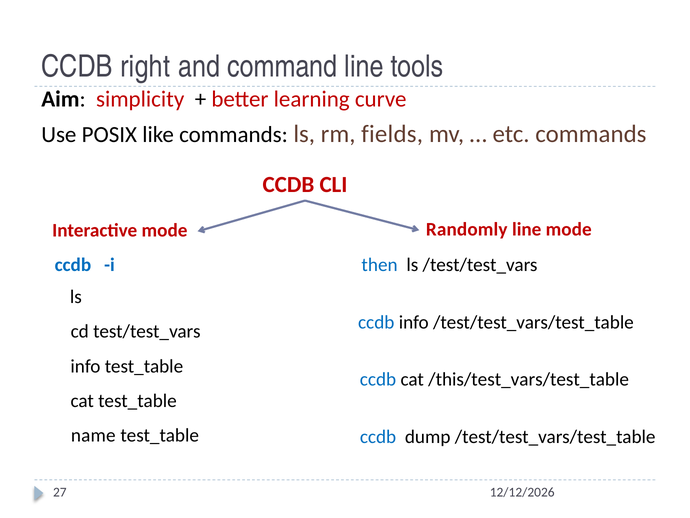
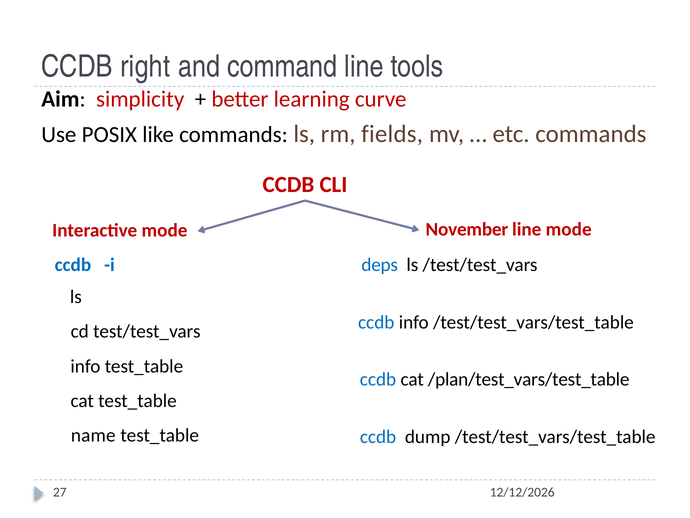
Randomly: Randomly -> November
then: then -> deps
/this/test_vars/test_table: /this/test_vars/test_table -> /plan/test_vars/test_table
